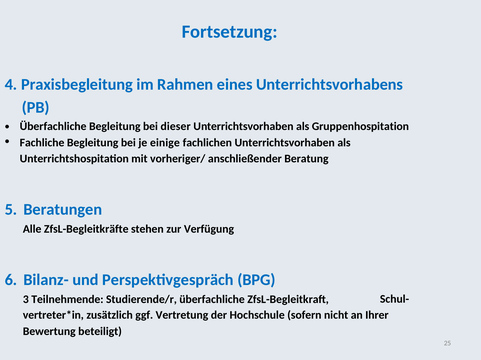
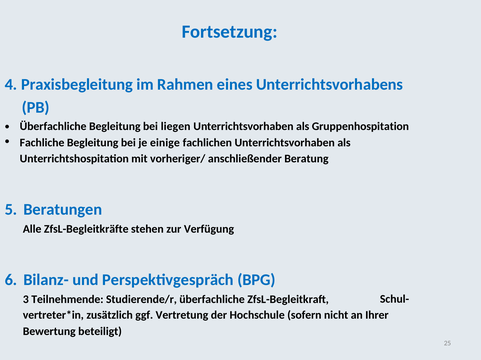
dieser: dieser -> liegen
